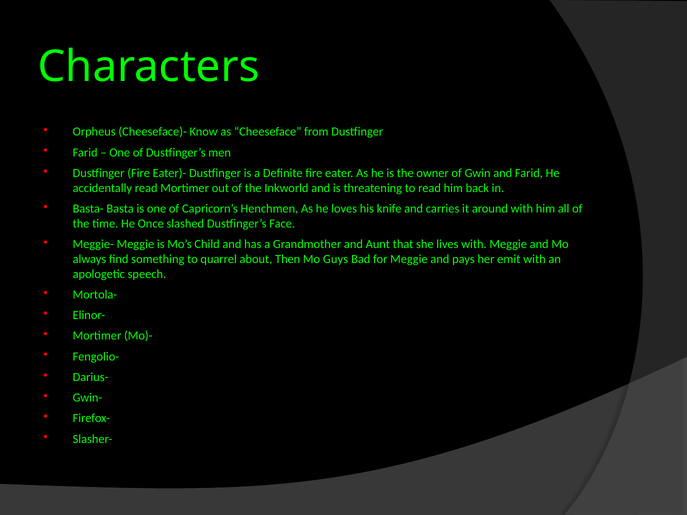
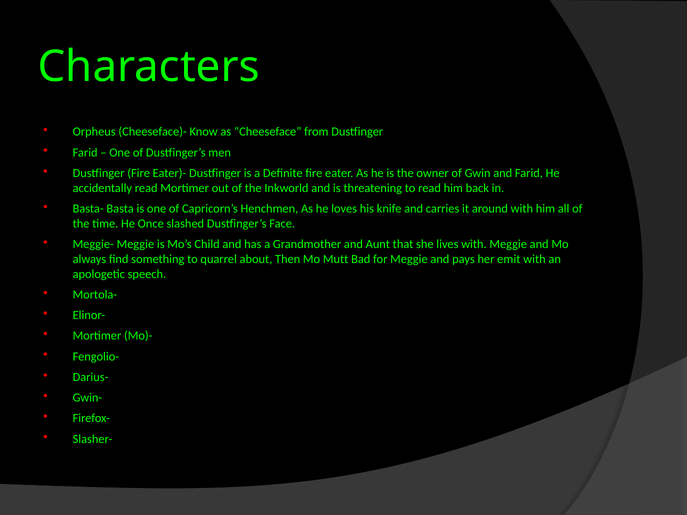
Guys: Guys -> Mutt
